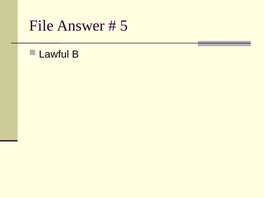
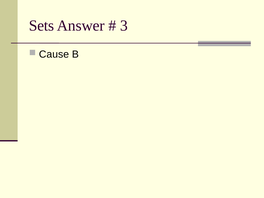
File: File -> Sets
5: 5 -> 3
Lawful: Lawful -> Cause
